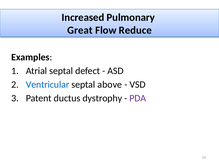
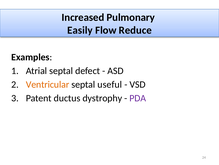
Great: Great -> Easily
Ventricular colour: blue -> orange
above: above -> useful
